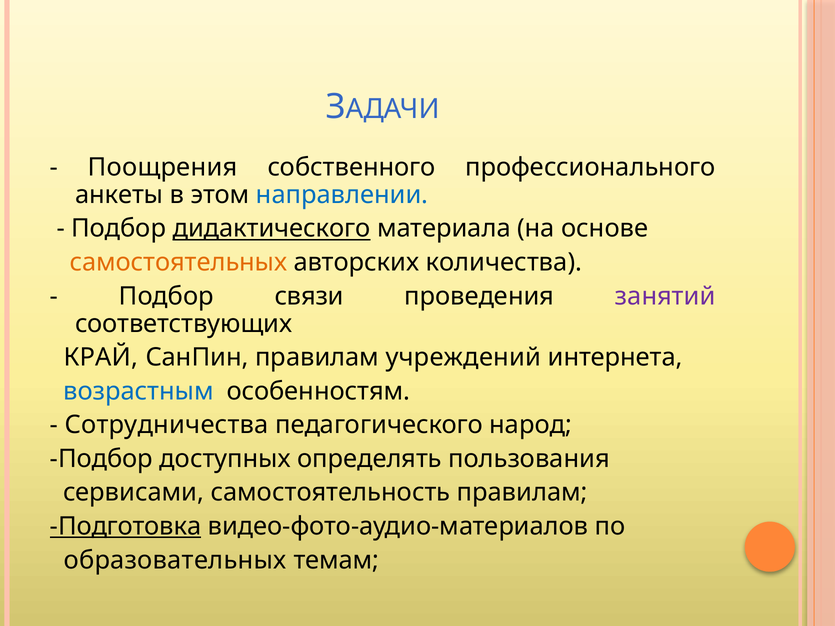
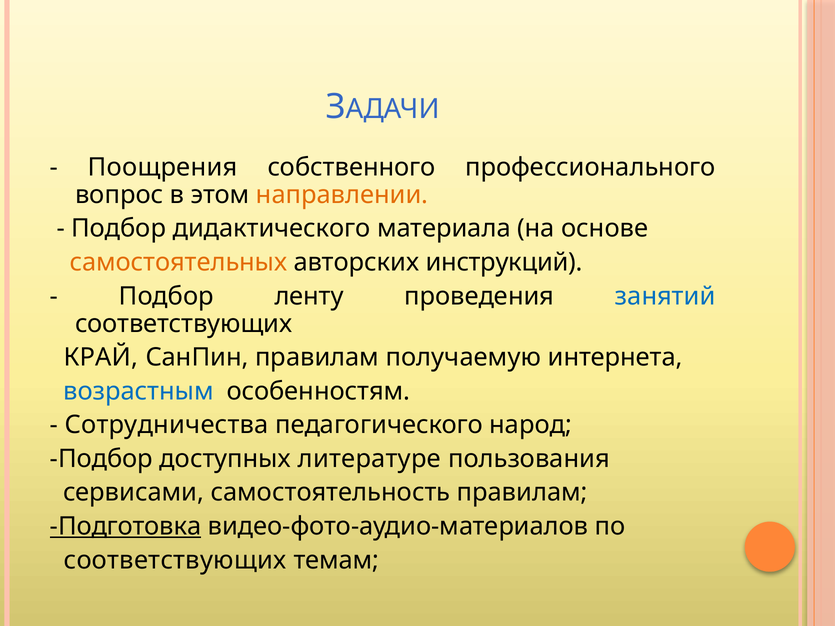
анкеты: анкеты -> вопрос
направлении colour: blue -> orange
дидактического underline: present -> none
количества: количества -> инструкций
связи: связи -> ленту
занятий colour: purple -> blue
учреждений: учреждений -> получаемую
определять: определять -> литературе
образовательных at (175, 560): образовательных -> соответствующих
